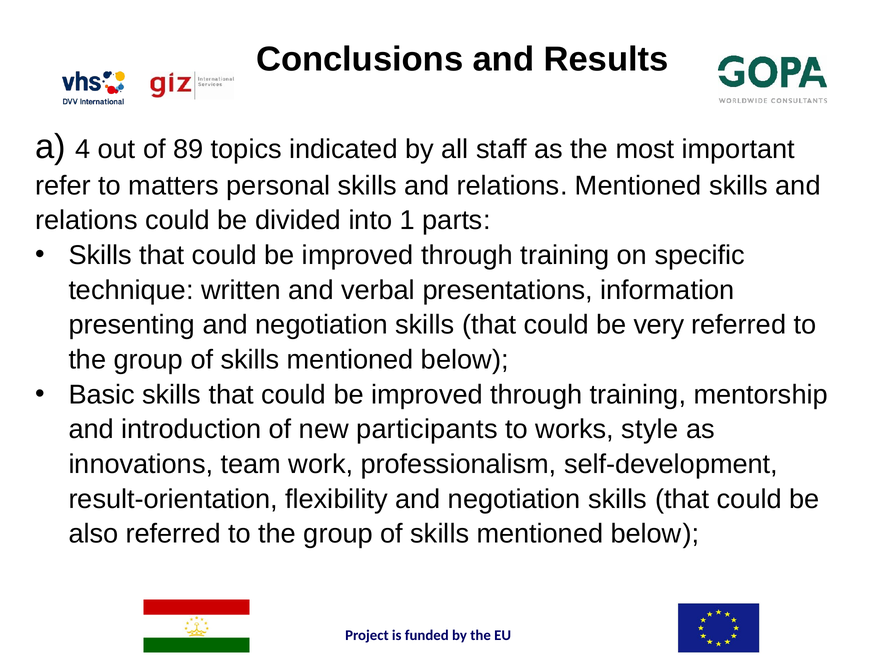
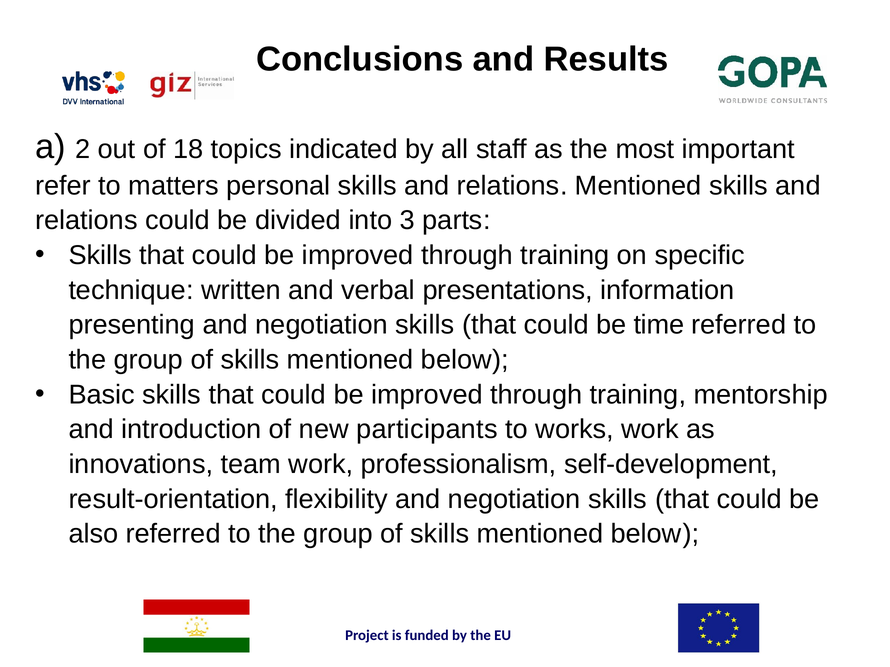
4: 4 -> 2
89: 89 -> 18
1: 1 -> 3
very: very -> time
works style: style -> work
